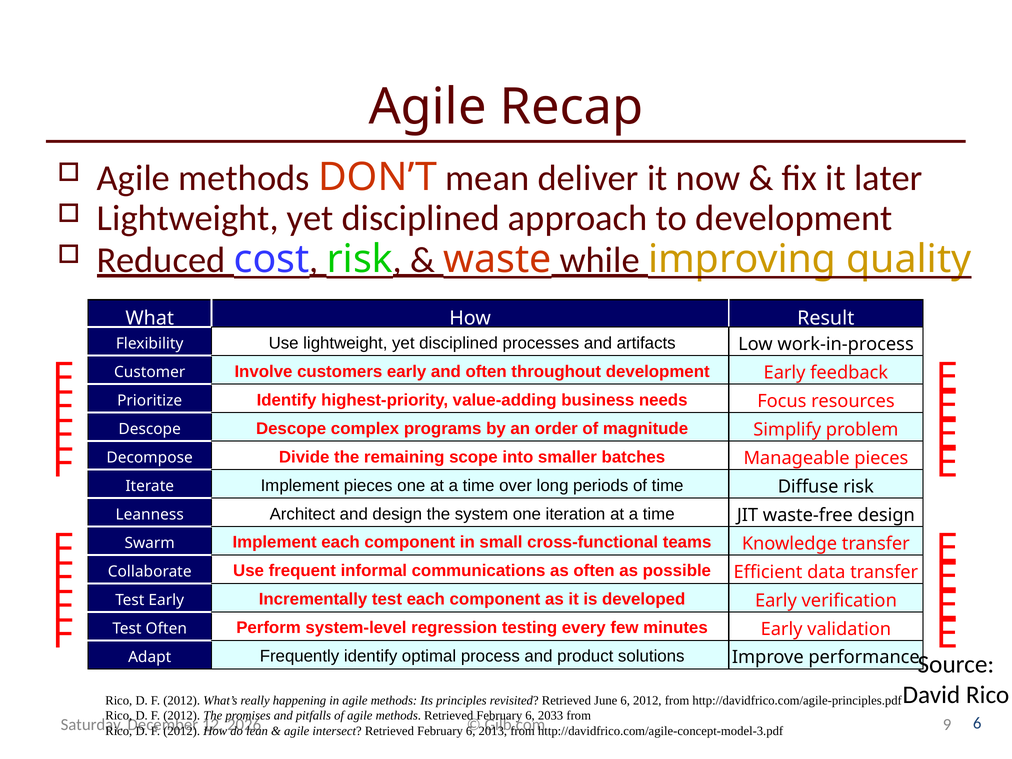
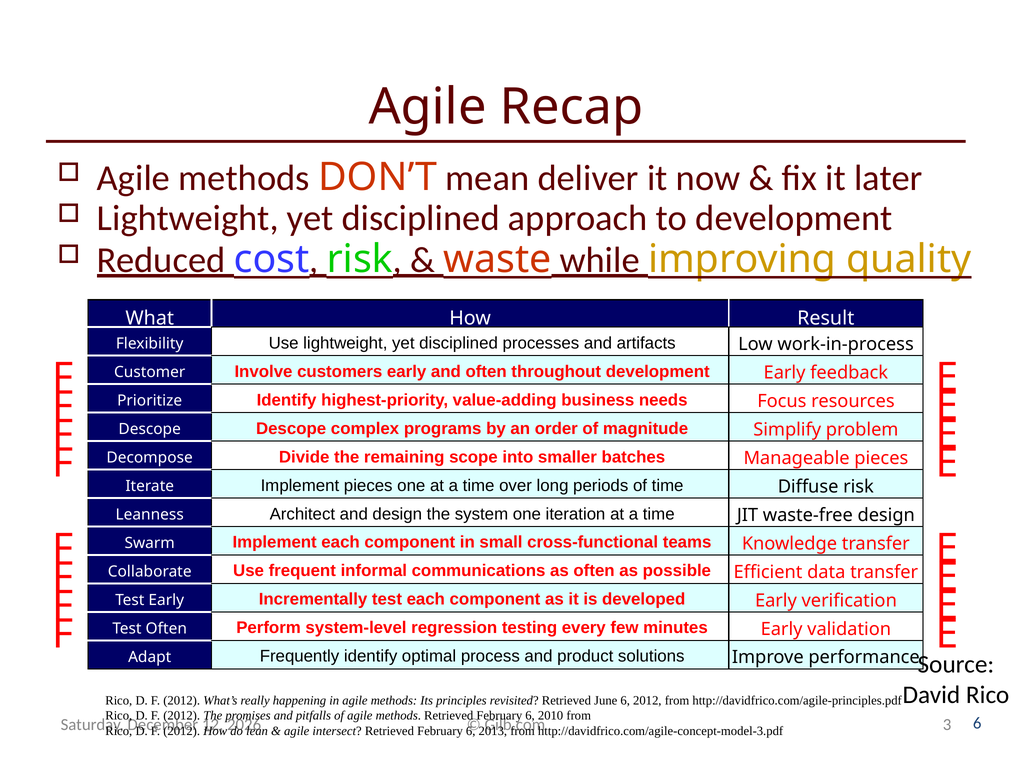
2033: 2033 -> 2010
9: 9 -> 3
